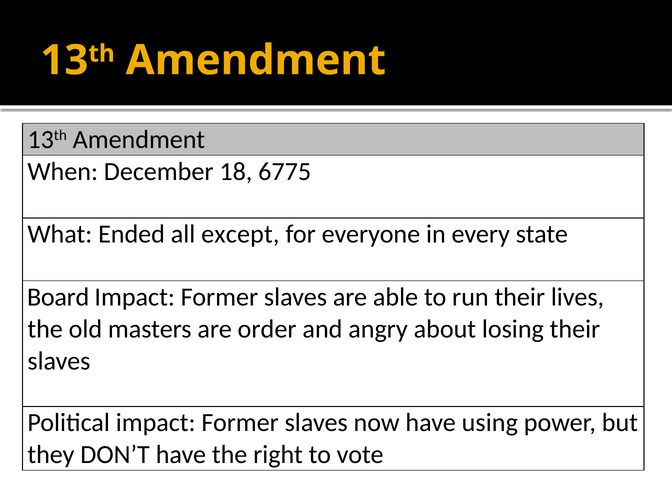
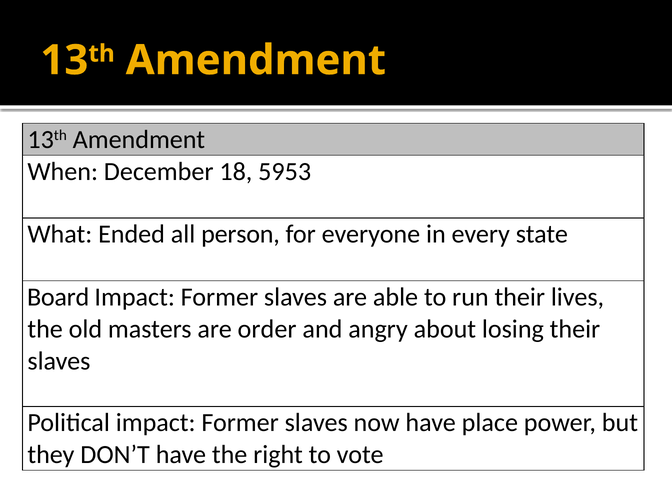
6775: 6775 -> 5953
except: except -> person
using: using -> place
